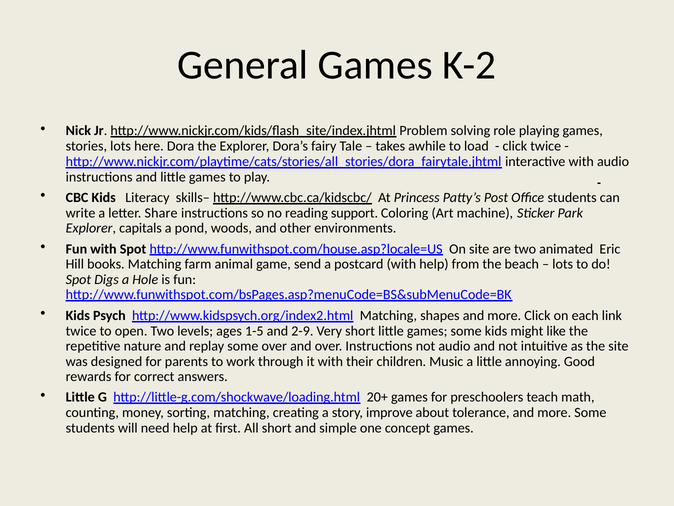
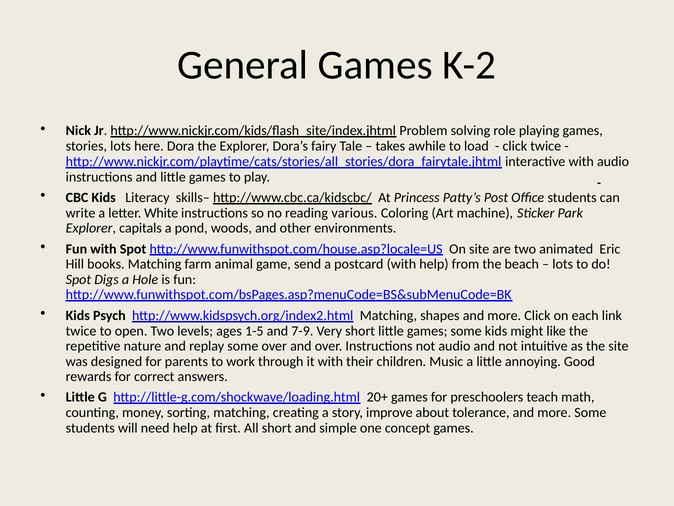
Share: Share -> White
support: support -> various
2-9: 2-9 -> 7-9
